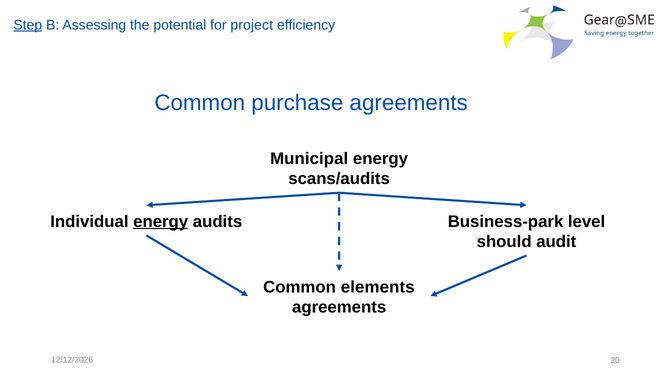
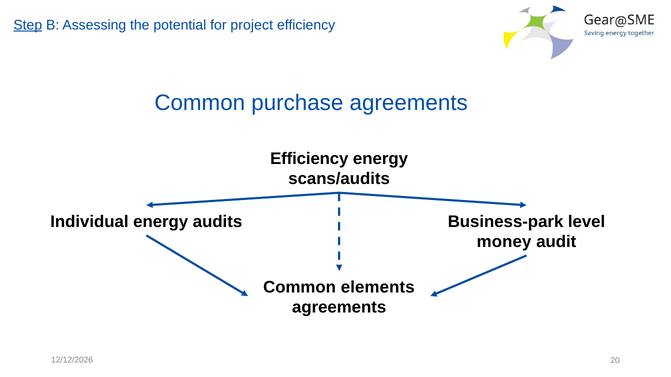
Municipal at (309, 159): Municipal -> Efficiency
energy at (161, 222) underline: present -> none
should: should -> money
